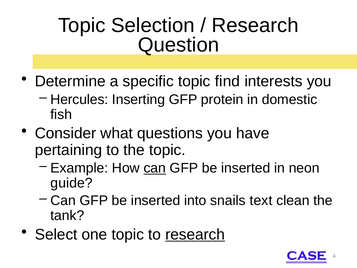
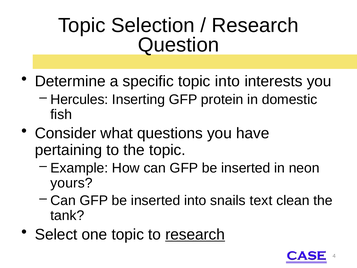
topic find: find -> into
can at (155, 168) underline: present -> none
guide: guide -> yours
